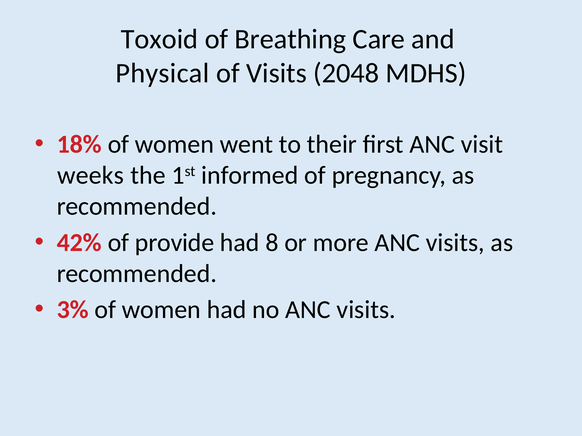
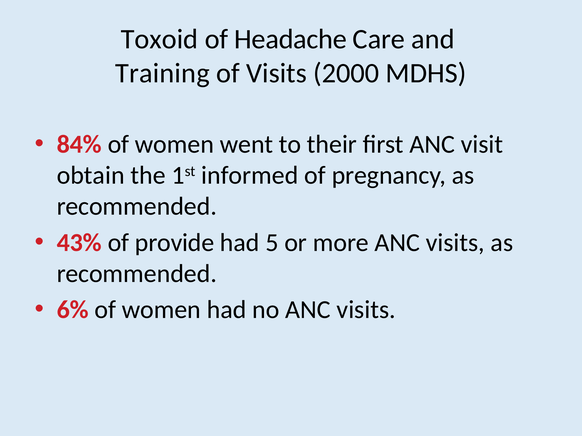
Breathing: Breathing -> Headache
Physical: Physical -> Training
2048: 2048 -> 2000
18%: 18% -> 84%
weeks: weeks -> obtain
42%: 42% -> 43%
8: 8 -> 5
3%: 3% -> 6%
